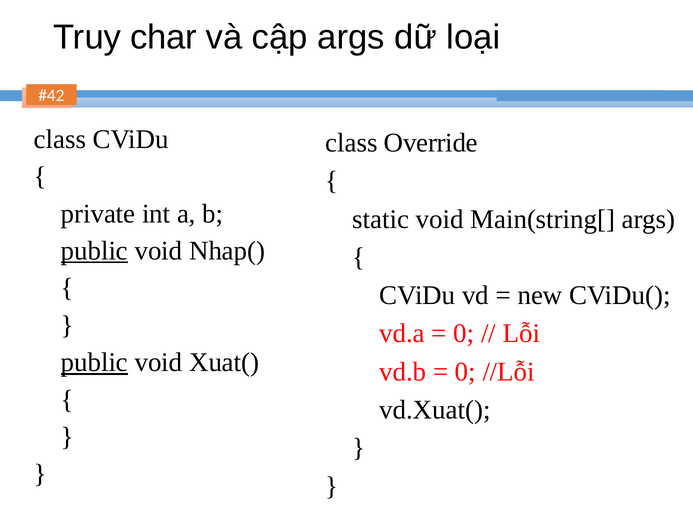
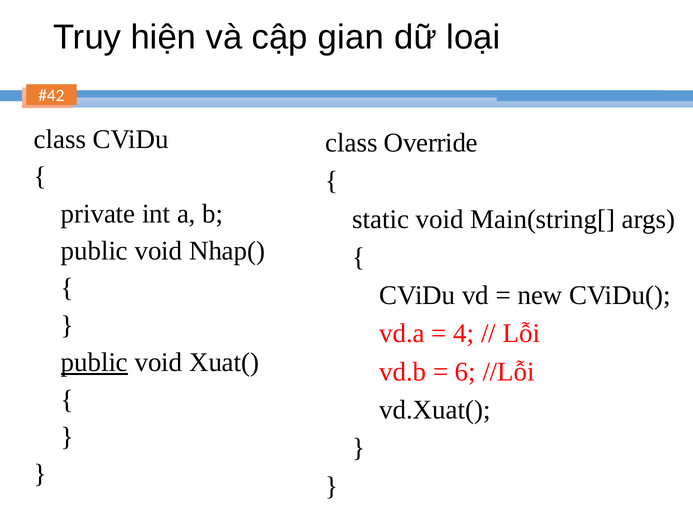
char: char -> hiện
cập args: args -> gian
public at (94, 251) underline: present -> none
0 at (464, 333): 0 -> 4
0 at (465, 372): 0 -> 6
